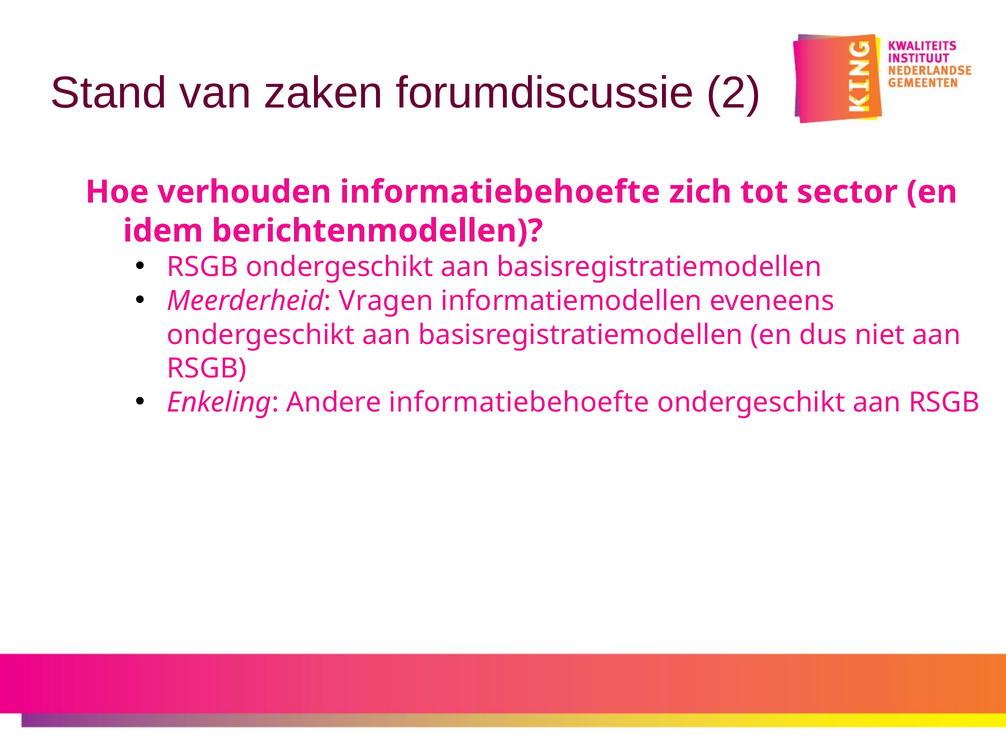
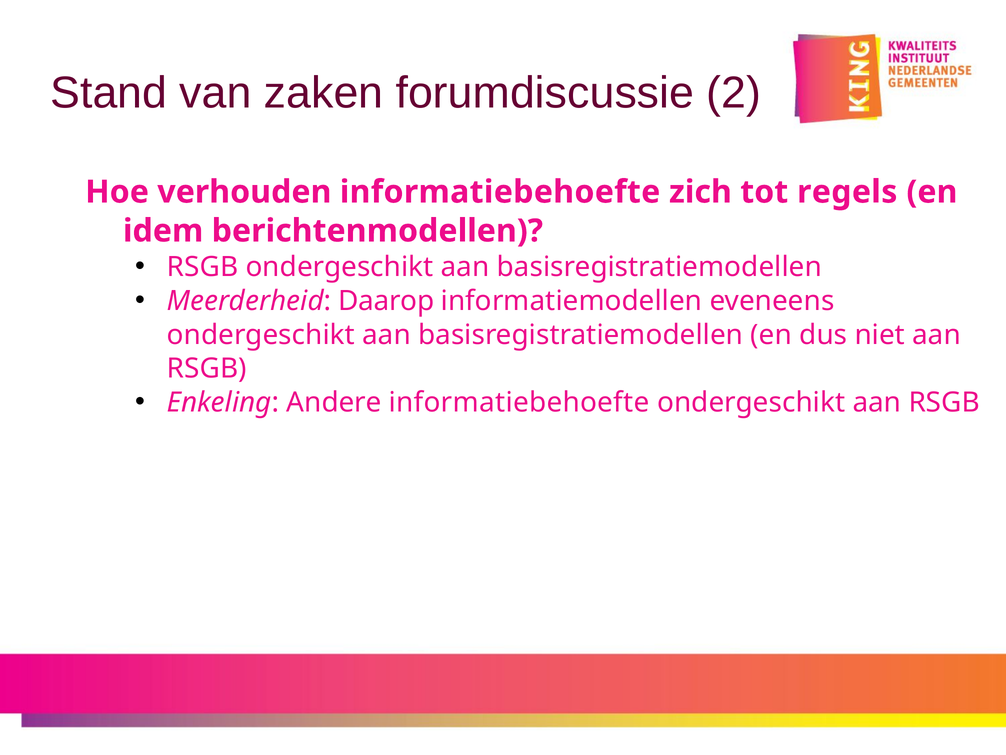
sector: sector -> regels
Vragen: Vragen -> Daarop
